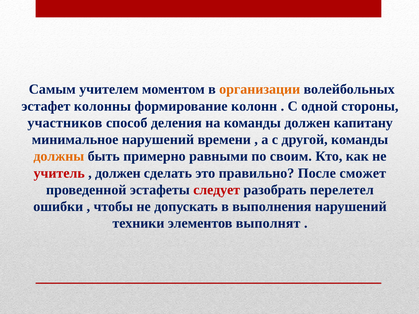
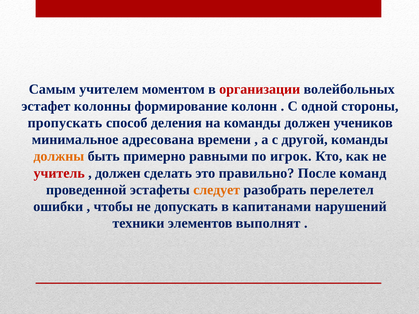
организации colour: orange -> red
участников: участников -> пропускать
капитану: капитану -> учеников
минимальное нарушений: нарушений -> адресована
своим: своим -> игрок
сможет: сможет -> команд
следует colour: red -> orange
выполнения: выполнения -> капитанами
